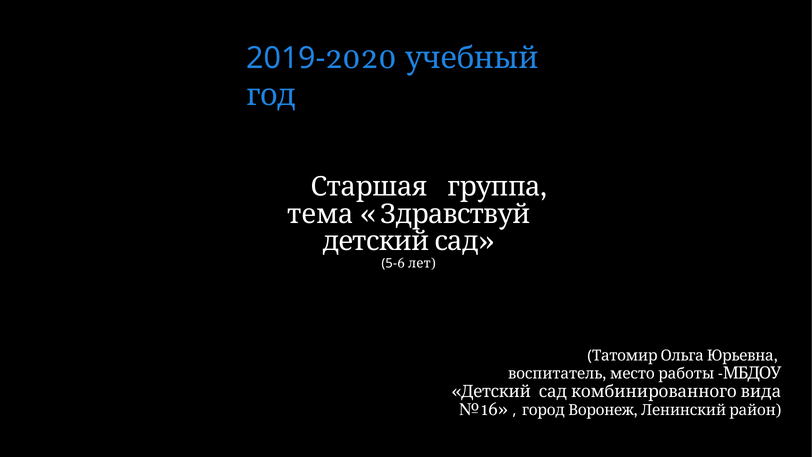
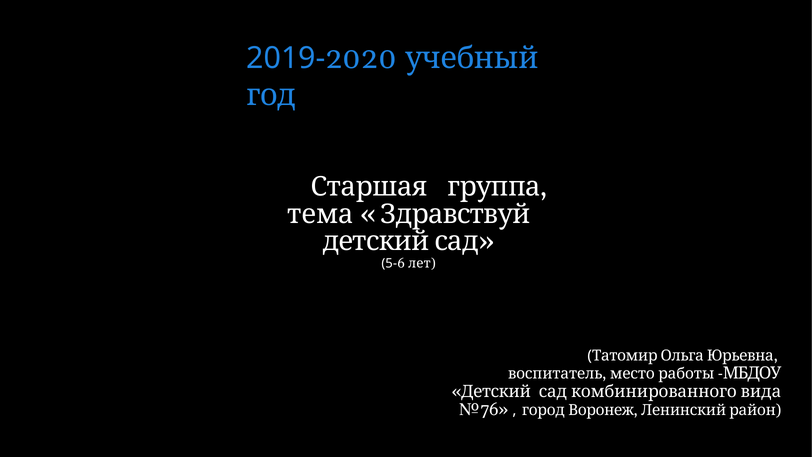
16: 16 -> 76
